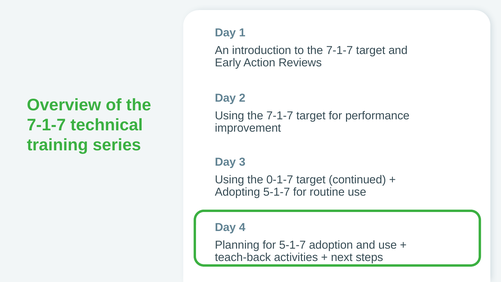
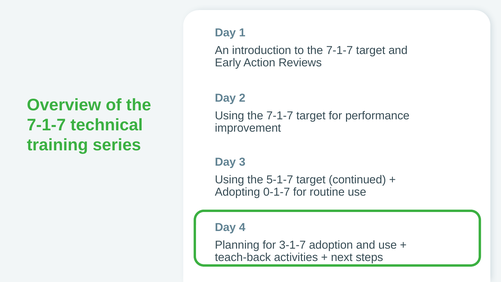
0-1-7: 0-1-7 -> 5-1-7
Adopting 5-1-7: 5-1-7 -> 0-1-7
for 5-1-7: 5-1-7 -> 3-1-7
